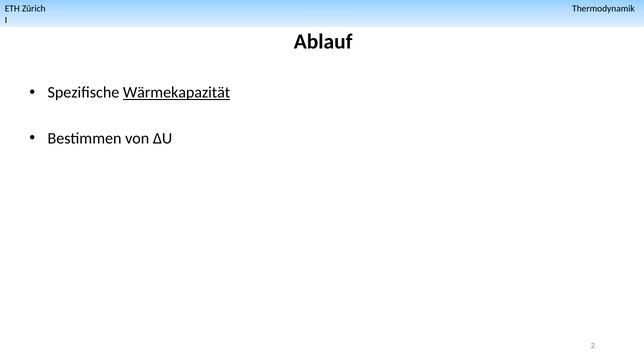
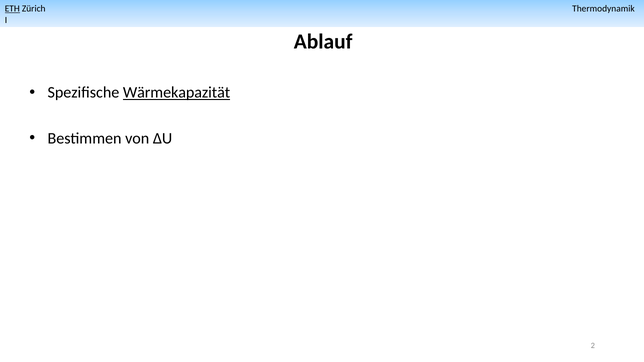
ETH underline: none -> present
